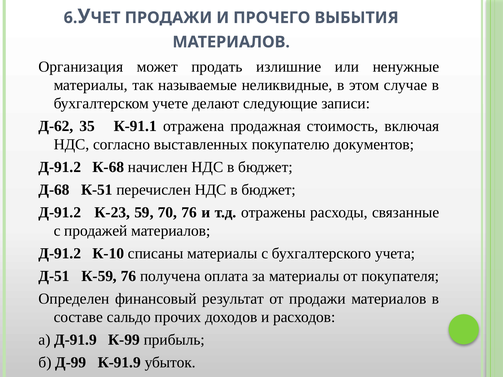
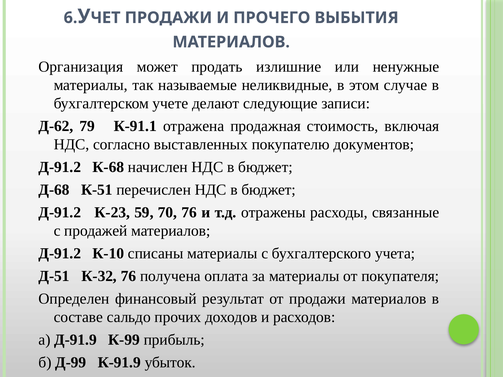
35: 35 -> 79
К-59: К-59 -> К-32
